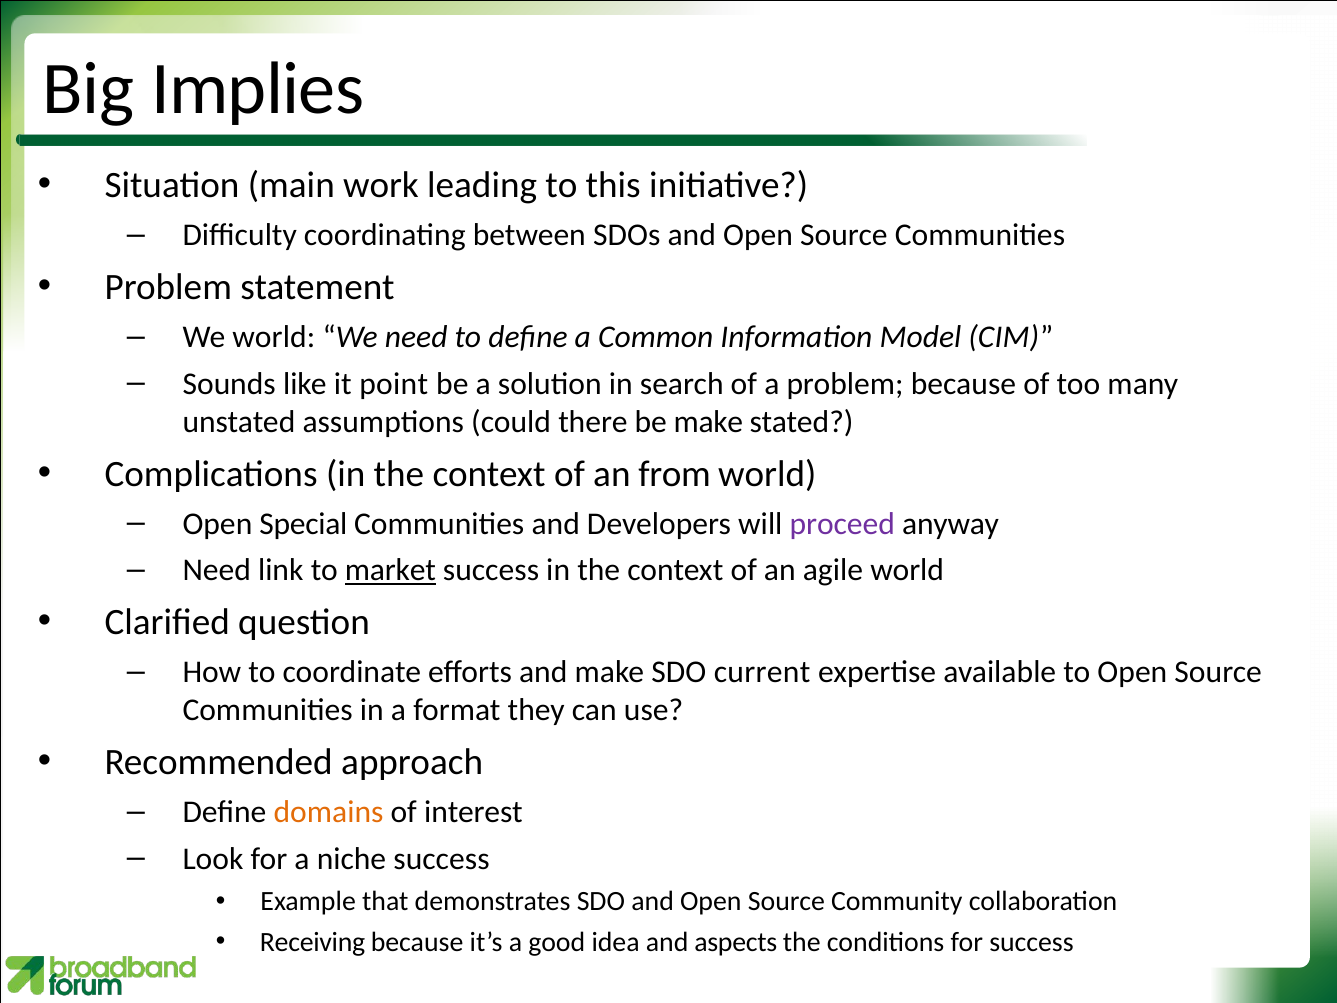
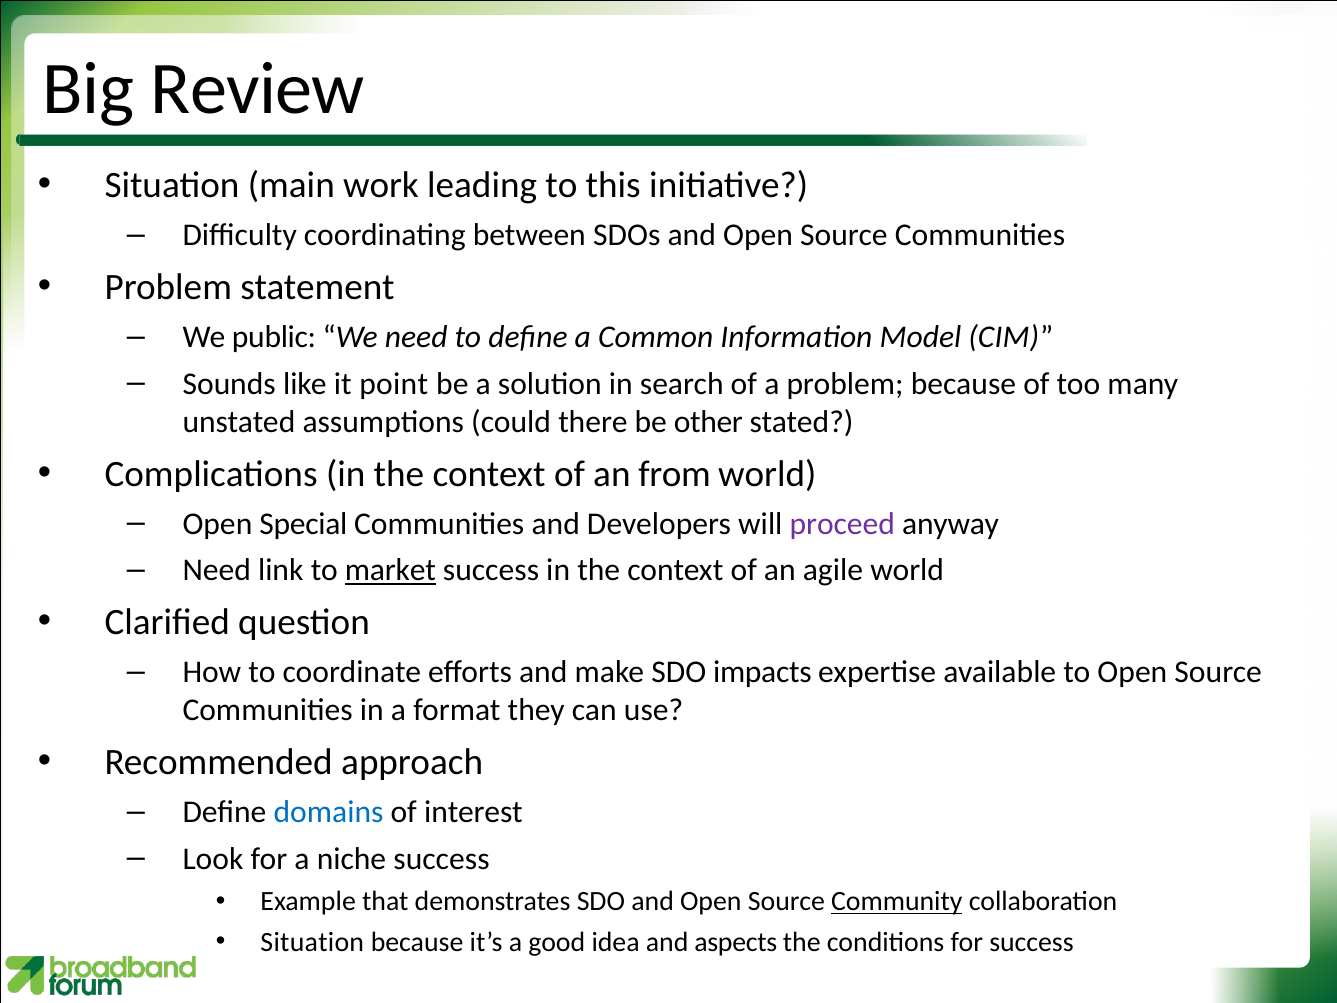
Implies: Implies -> Review
We world: world -> public
be make: make -> other
current: current -> impacts
domains colour: orange -> blue
Community underline: none -> present
Receiving at (313, 942): Receiving -> Situation
